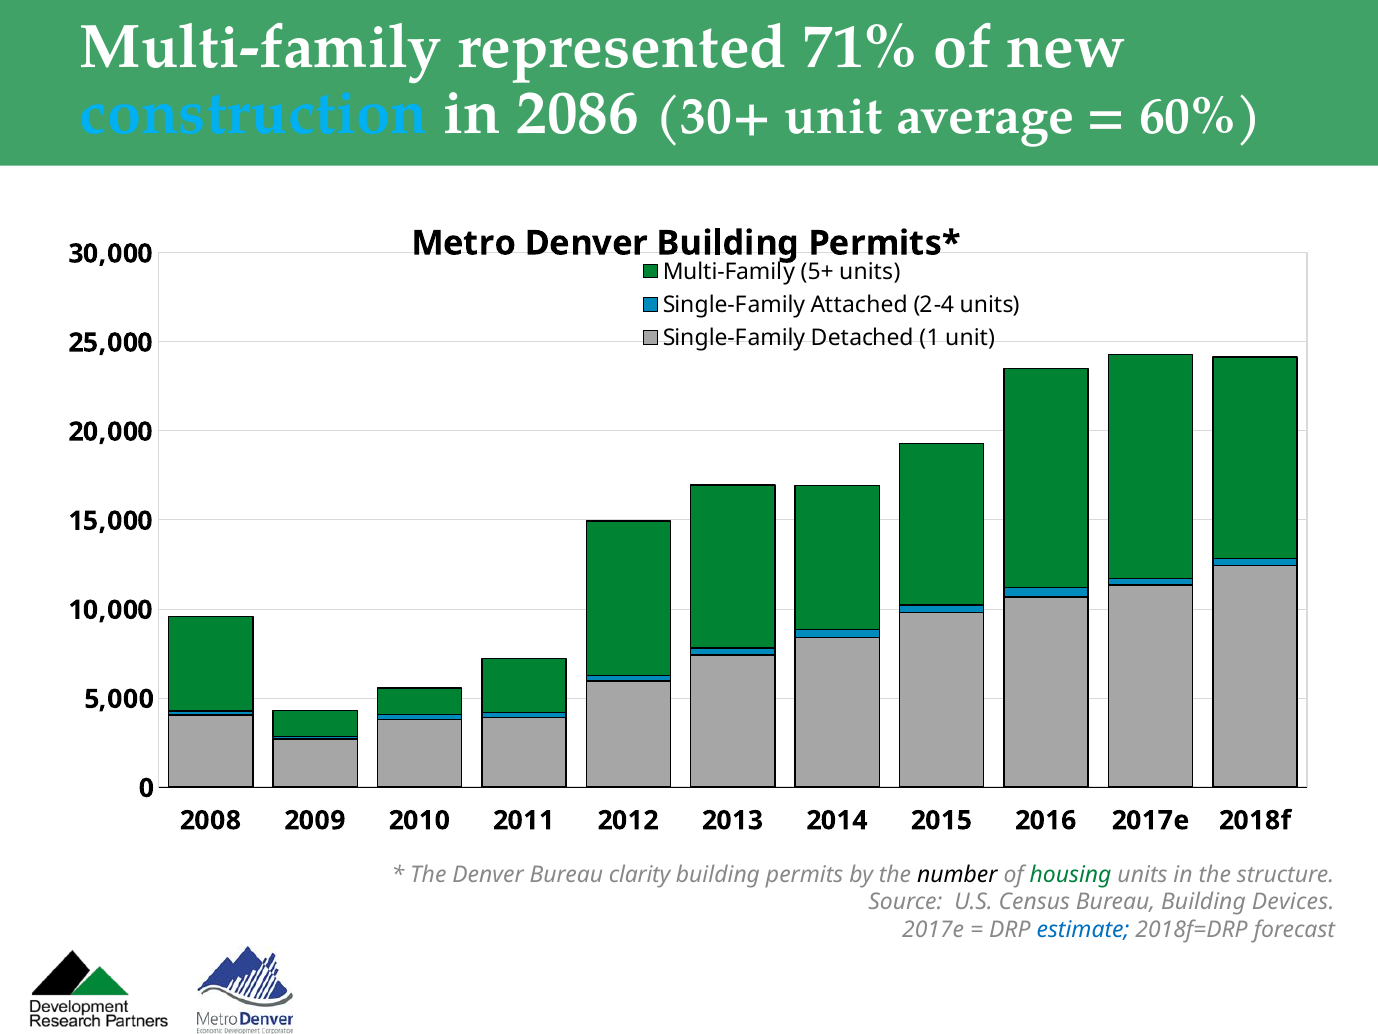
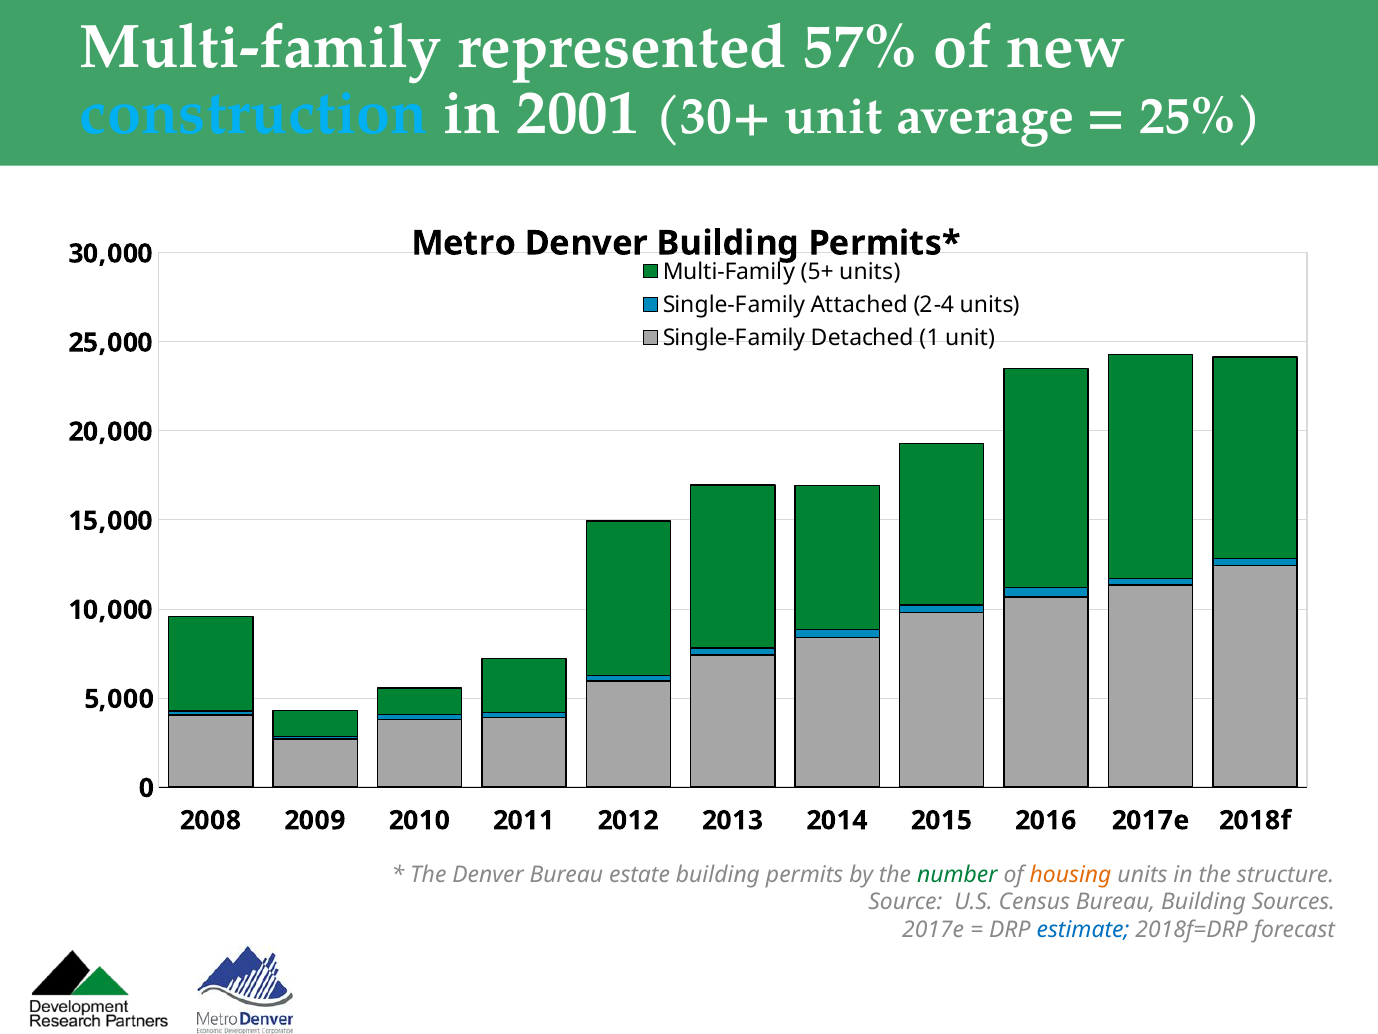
71%: 71% -> 57%
2086: 2086 -> 2001
60%: 60% -> 25%
clarity: clarity -> estate
number colour: black -> green
housing colour: green -> orange
Devices: Devices -> Sources
